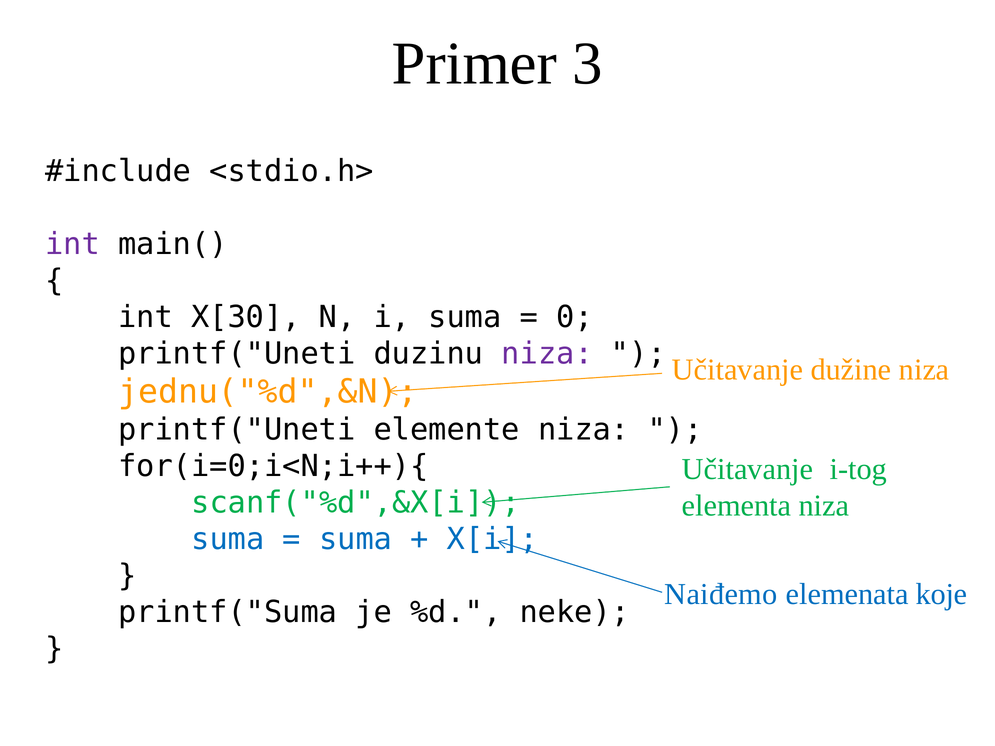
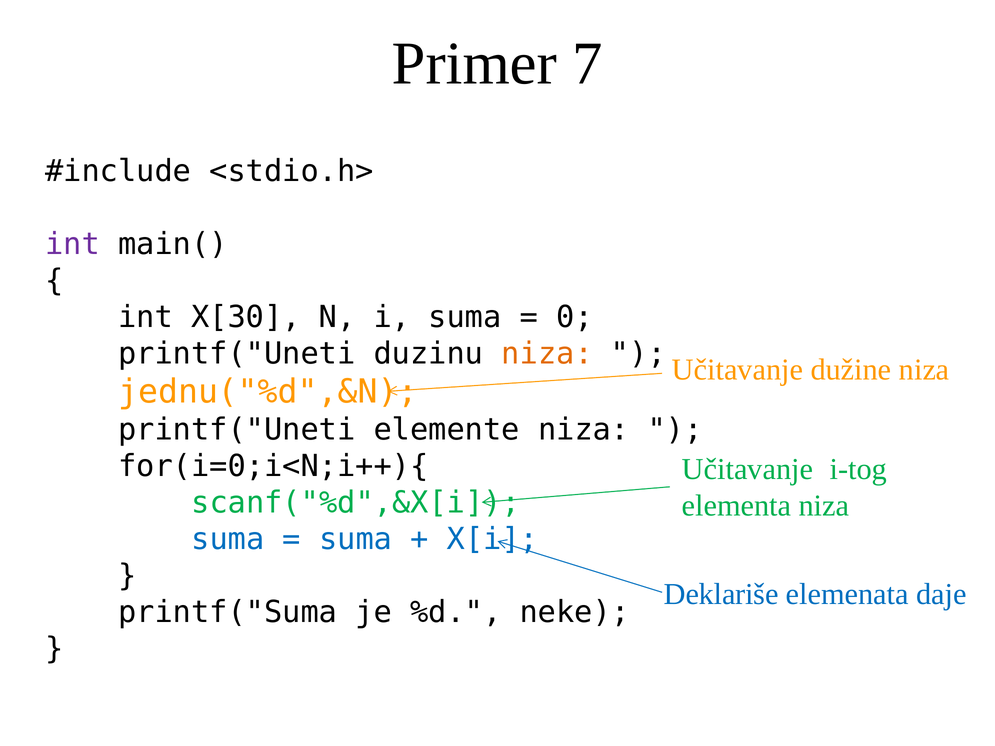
3: 3 -> 7
niza at (547, 354) colour: purple -> orange
Naiđemo: Naiđemo -> Deklariše
koje: koje -> daje
